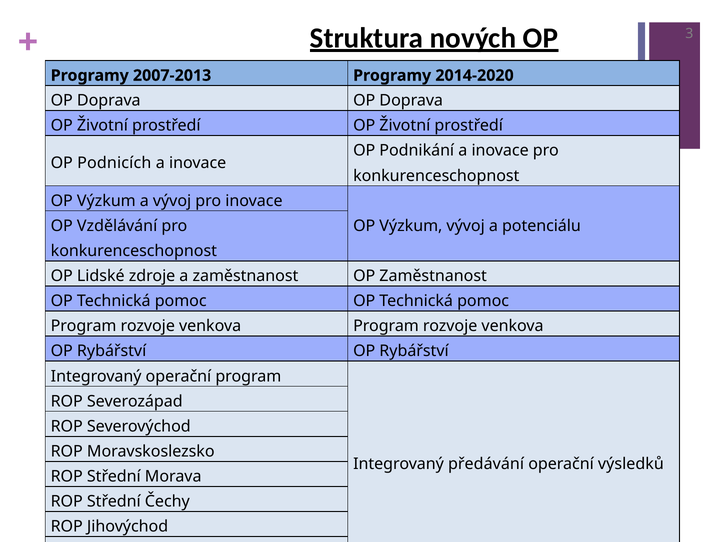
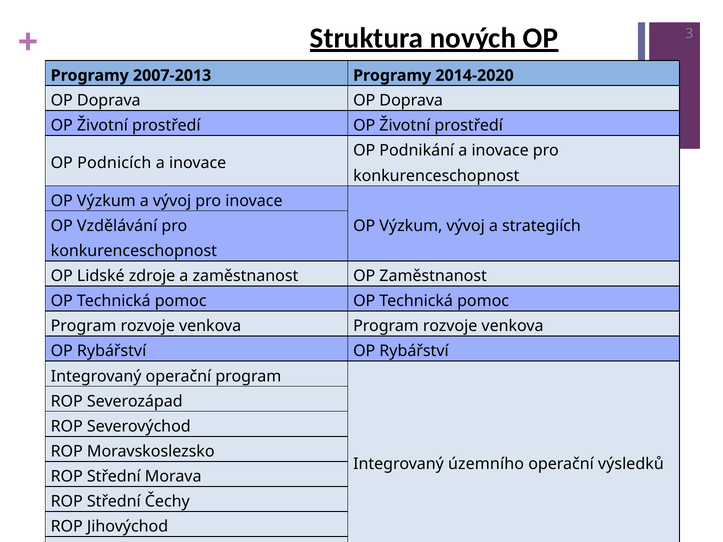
potenciálu: potenciálu -> strategiích
předávání: předávání -> územního
